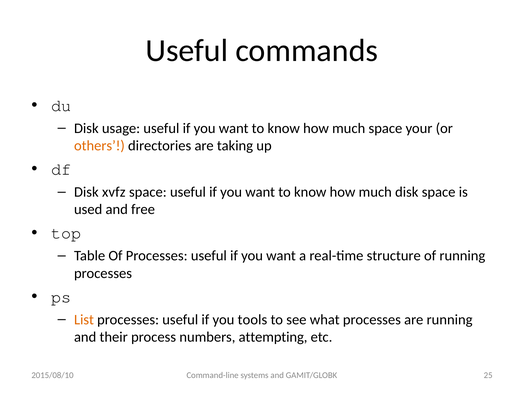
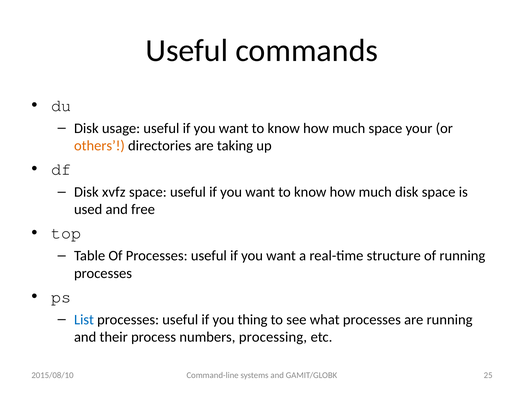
List colour: orange -> blue
tools: tools -> thing
attempting: attempting -> processing
